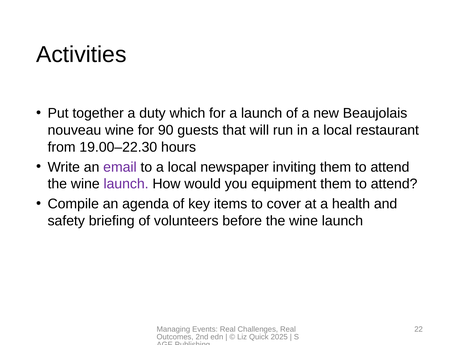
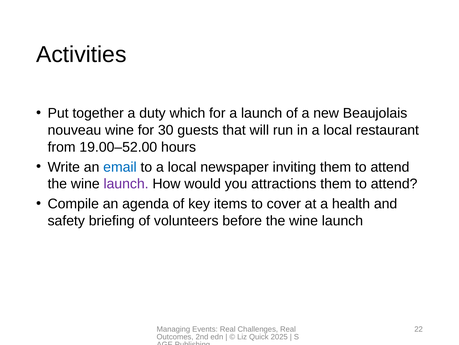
90: 90 -> 30
19.00–22.30: 19.00–22.30 -> 19.00–52.00
email colour: purple -> blue
equipment: equipment -> attractions
